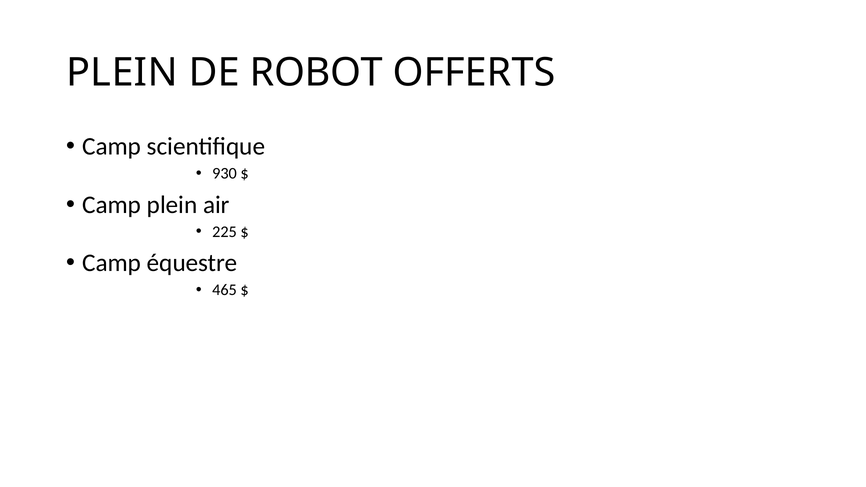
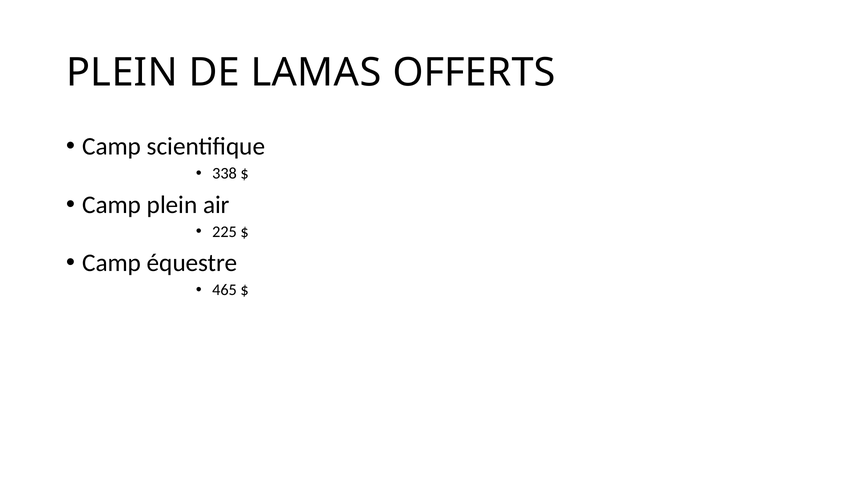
ROBOT: ROBOT -> LAMAS
930: 930 -> 338
